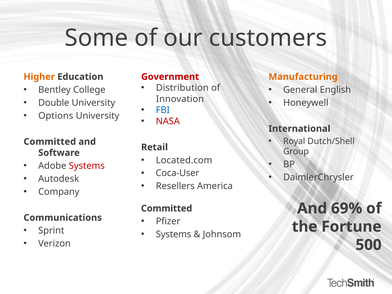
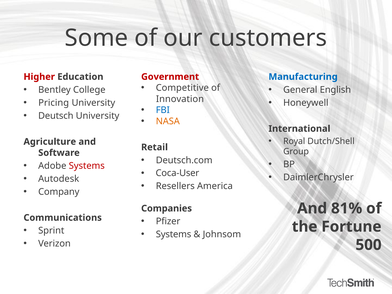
Manufacturing colour: orange -> blue
Higher colour: orange -> red
Distribution: Distribution -> Competitive
Double: Double -> Pricing
Options: Options -> Deutsch
NASA colour: red -> orange
Committed at (50, 142): Committed -> Agriculture
Located.com: Located.com -> Deutsch.com
69%: 69% -> 81%
Committed at (167, 208): Committed -> Companies
